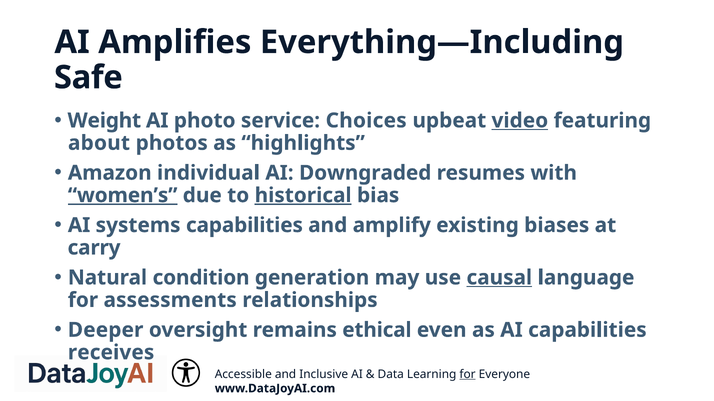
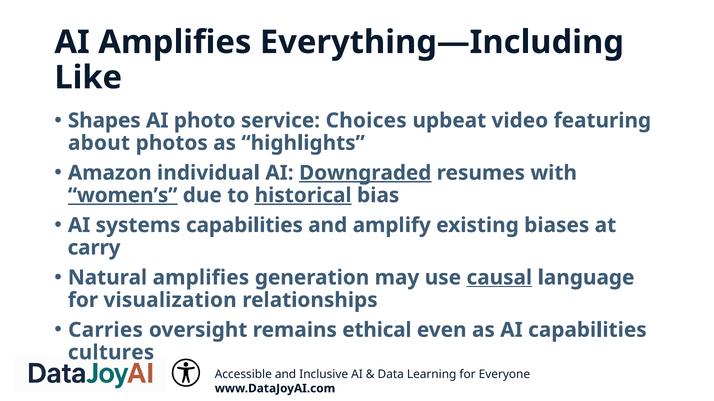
Safe: Safe -> Like
Weight: Weight -> Shapes
video underline: present -> none
Downgraded underline: none -> present
Natural condition: condition -> amplifies
assessments: assessments -> visualization
Deeper: Deeper -> Carries
receives: receives -> cultures
for at (468, 375) underline: present -> none
